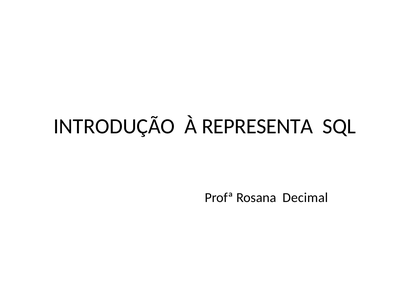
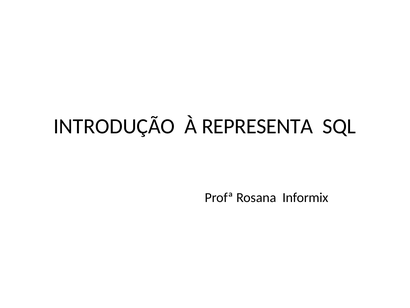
Decimal: Decimal -> Informix
